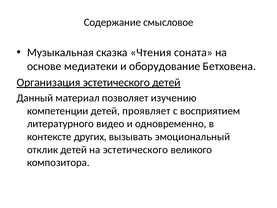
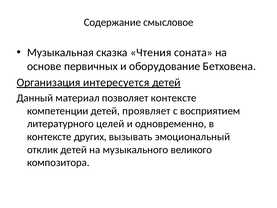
медиатеки: медиатеки -> первичных
Организация эстетического: эстетического -> интересуется
позволяет изучению: изучению -> контексте
видео: видео -> целей
на эстетического: эстетического -> музыкального
